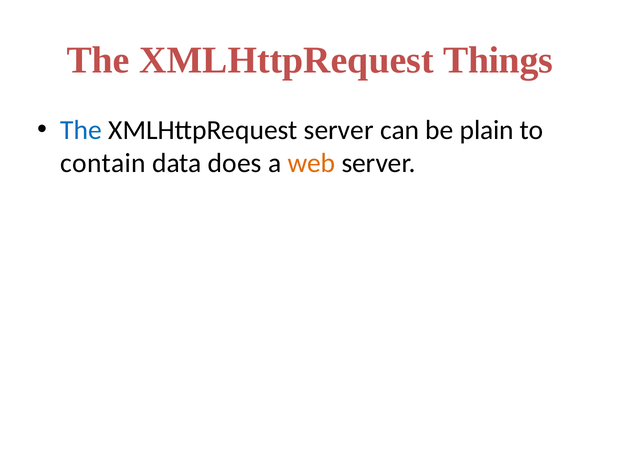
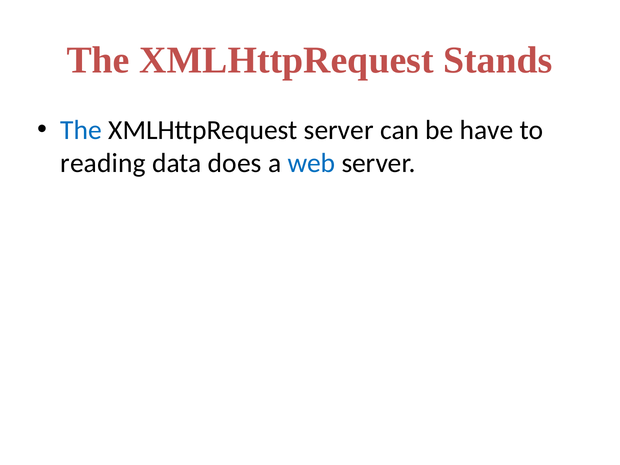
Things: Things -> Stands
plain: plain -> have
contain: contain -> reading
web colour: orange -> blue
